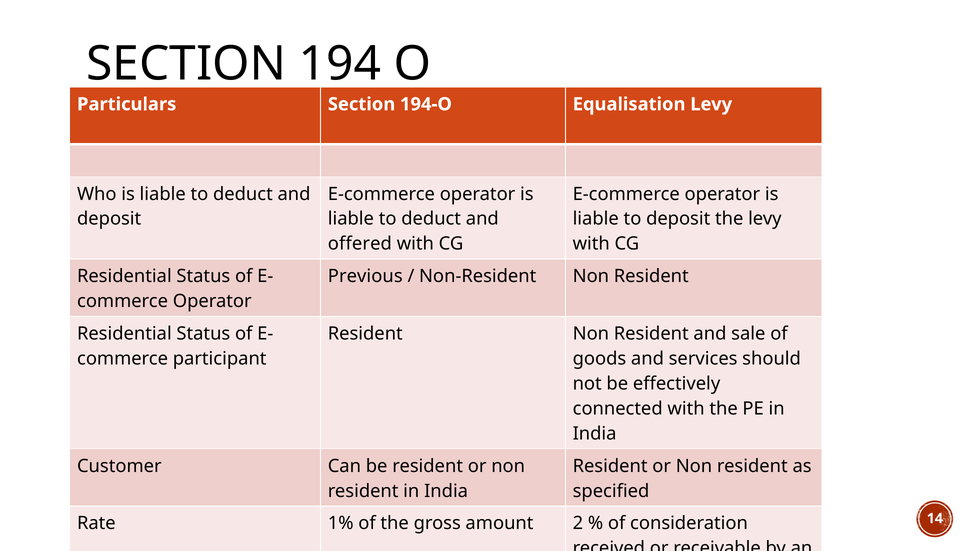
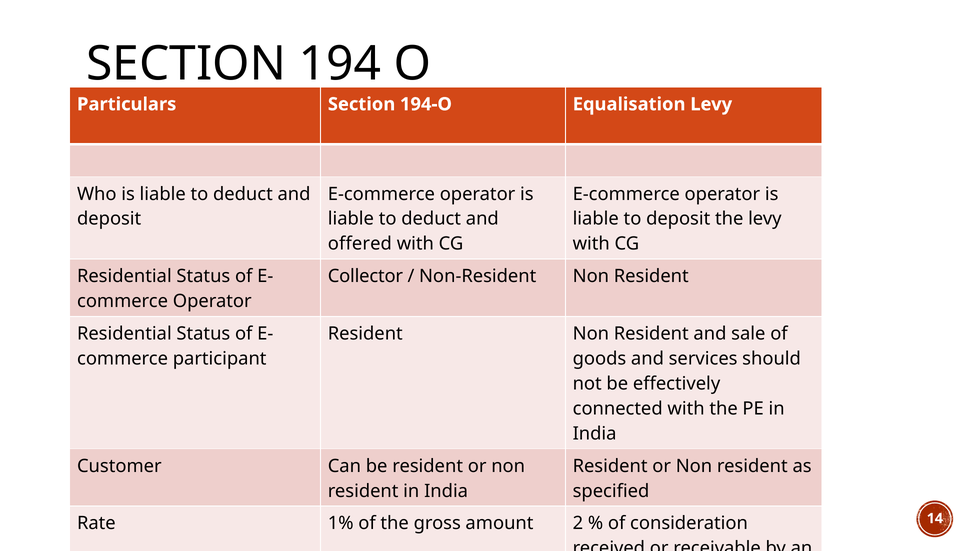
Previous: Previous -> Collector
